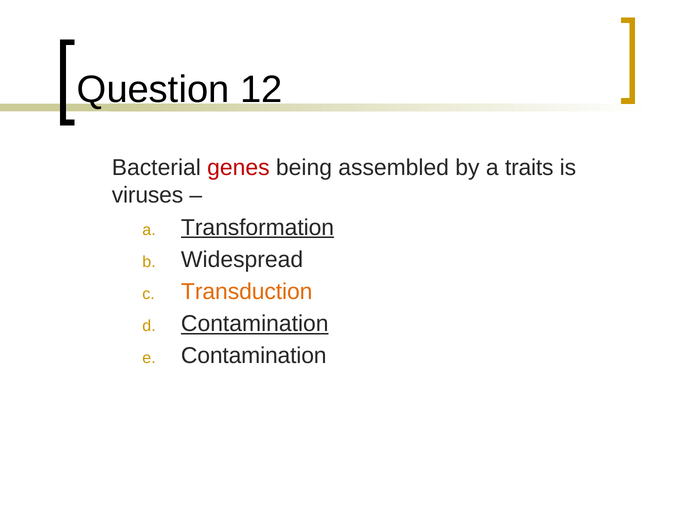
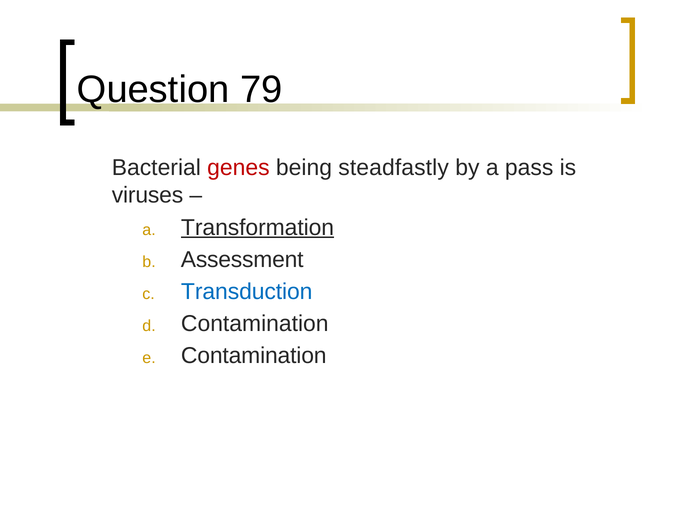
12: 12 -> 79
assembled: assembled -> steadfastly
traits: traits -> pass
Widespread: Widespread -> Assessment
Transduction colour: orange -> blue
Contamination at (255, 323) underline: present -> none
